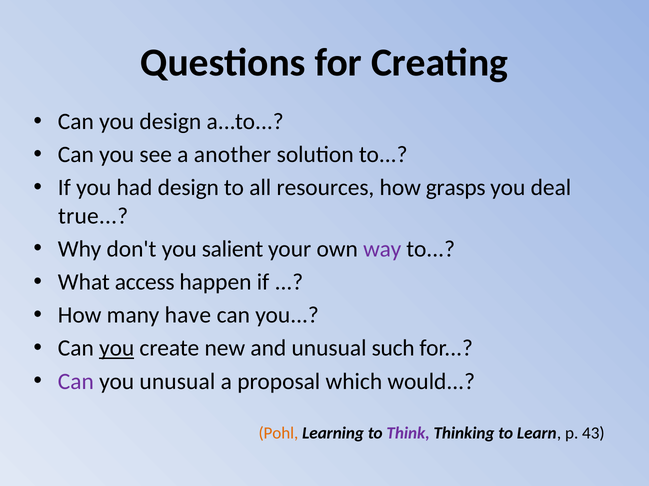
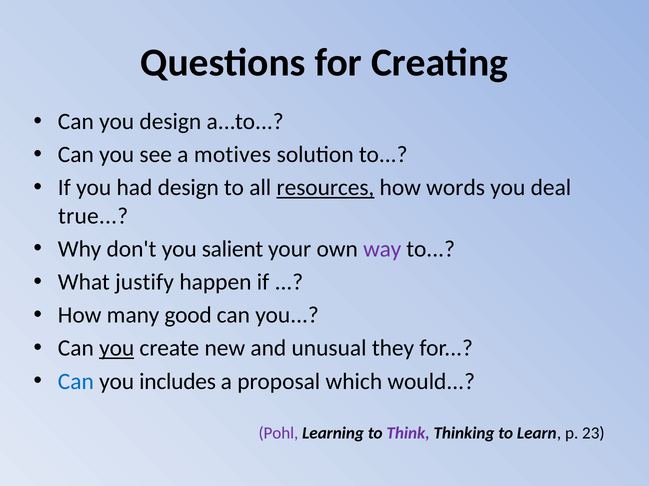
another: another -> motives
resources underline: none -> present
grasps: grasps -> words
access: access -> justify
have: have -> good
such: such -> they
Can at (76, 382) colour: purple -> blue
you unusual: unusual -> includes
Pohl colour: orange -> purple
43: 43 -> 23
